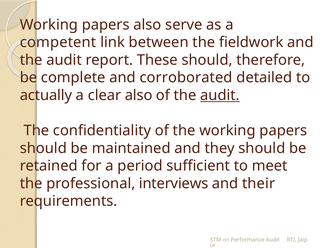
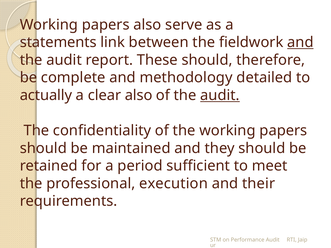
competent: competent -> statements
and at (300, 42) underline: none -> present
corroborated: corroborated -> methodology
interviews: interviews -> execution
